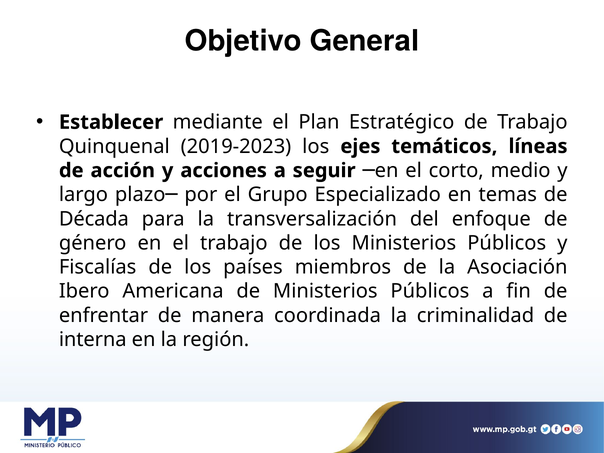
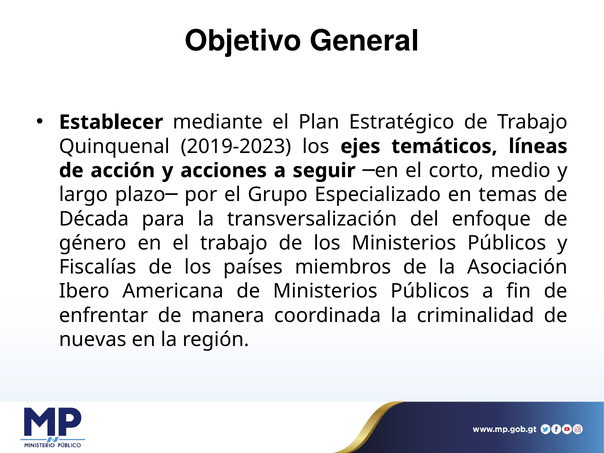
interna: interna -> nuevas
